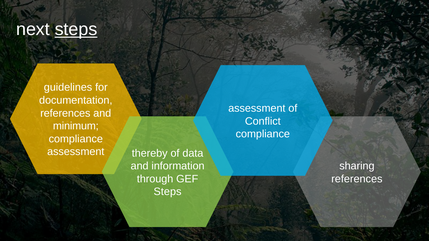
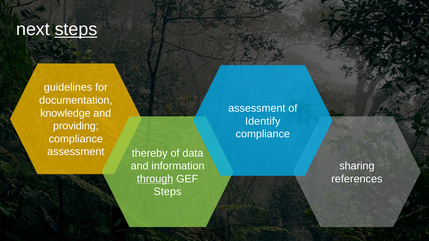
references at (65, 113): references -> knowledge
Conflict: Conflict -> Identify
minimum: minimum -> providing
through underline: none -> present
